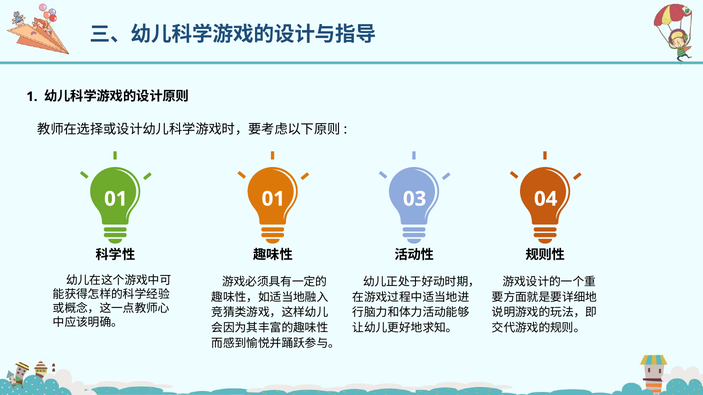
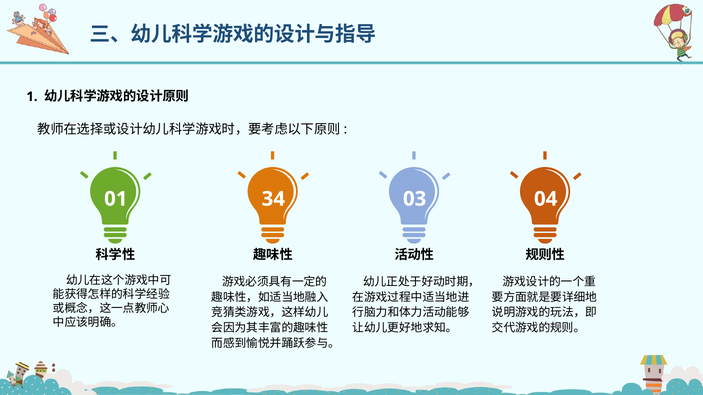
01 01: 01 -> 34
